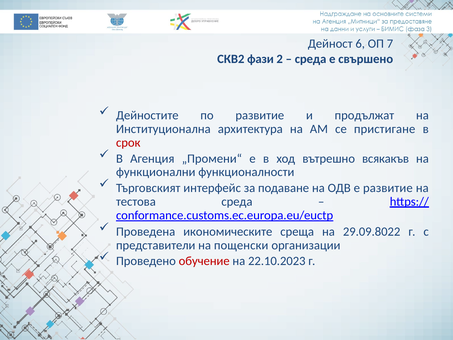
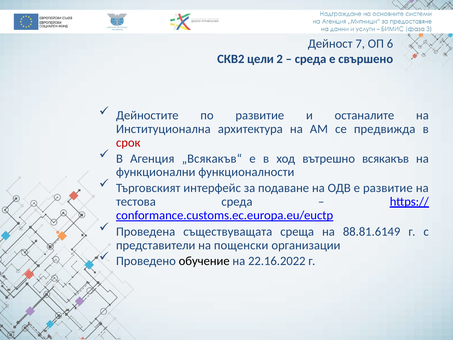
6: 6 -> 7
7: 7 -> 6
фази: фази -> цели
продължат: продължат -> останалите
пристигане: пристигане -> предвижда
„Промени“: „Промени“ -> „Всякакъв“
икономическите: икономическите -> съществуващата
29.09.8022: 29.09.8022 -> 88.81.6149
обучение colour: red -> black
22.10.2023: 22.10.2023 -> 22.16.2022
